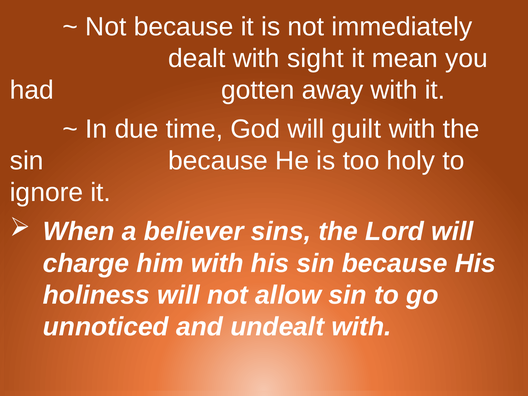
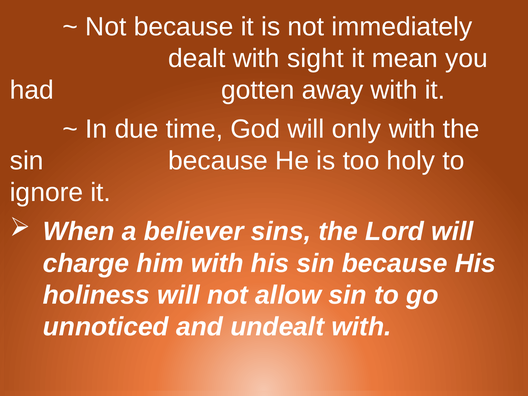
guilt: guilt -> only
